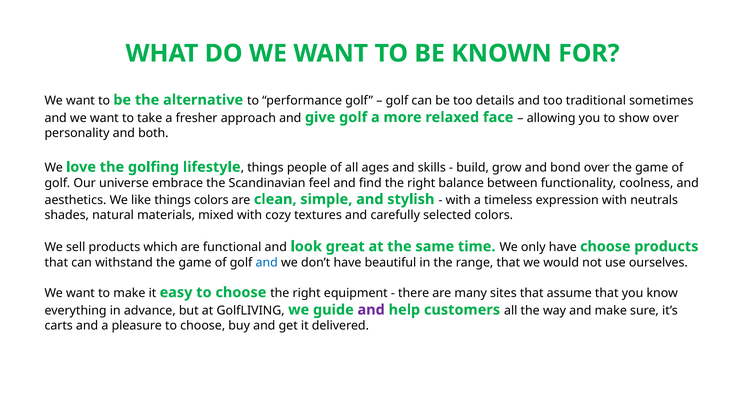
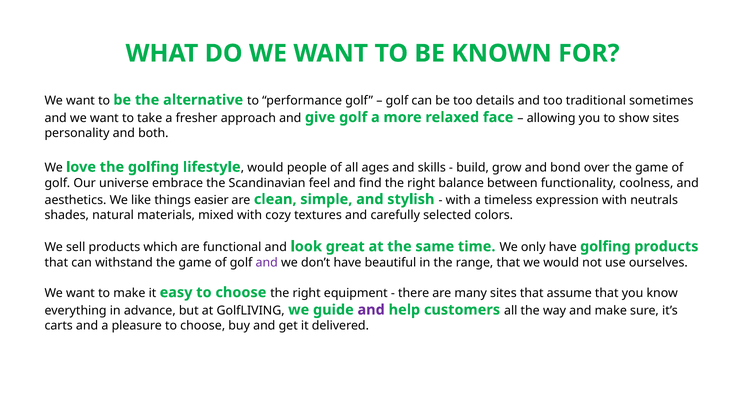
show over: over -> sites
lifestyle things: things -> would
things colors: colors -> easier
have choose: choose -> golfing
and at (267, 263) colour: blue -> purple
